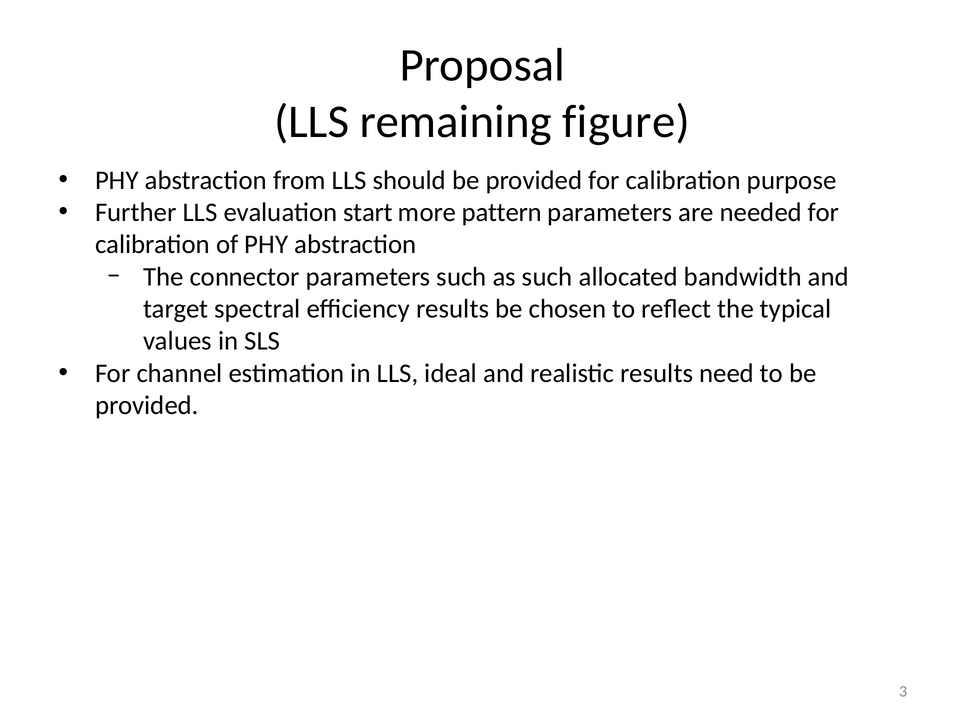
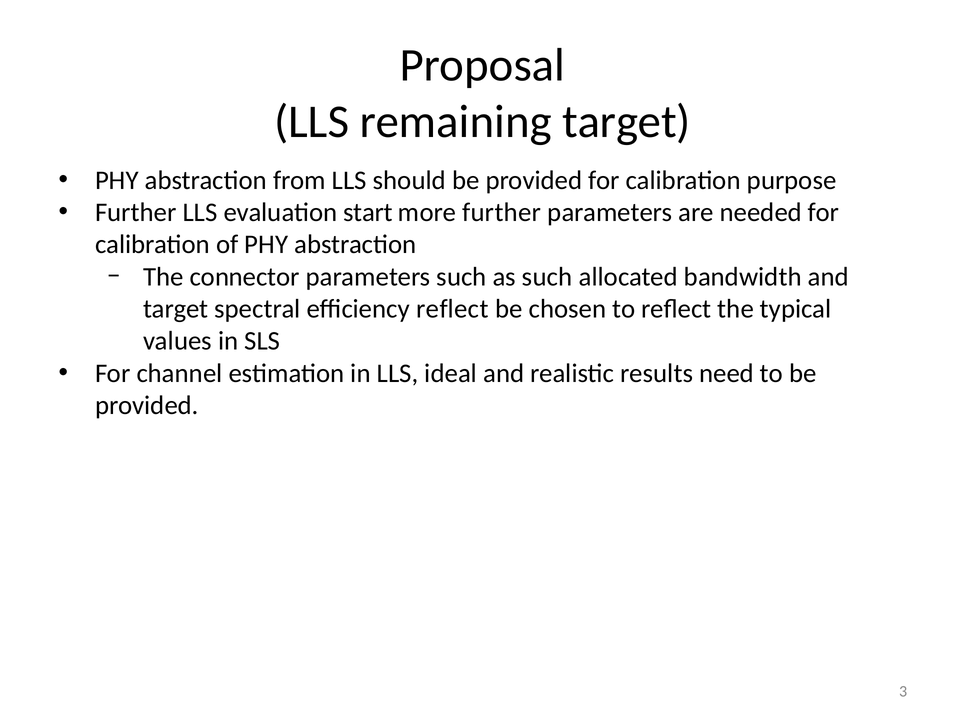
remaining figure: figure -> target
more pattern: pattern -> further
efficiency results: results -> reflect
